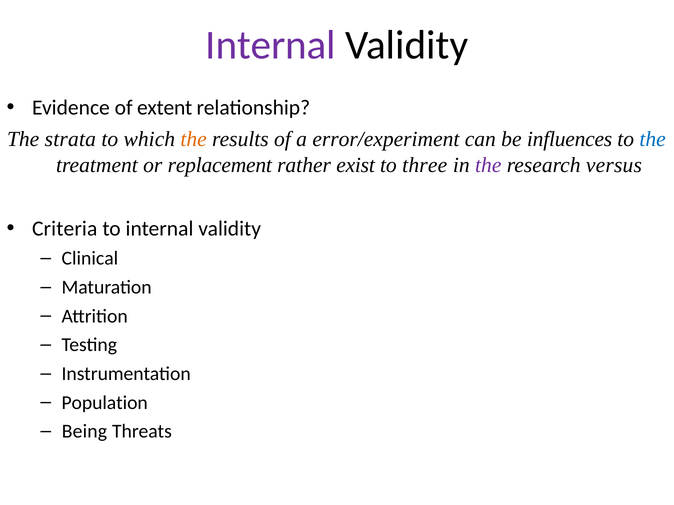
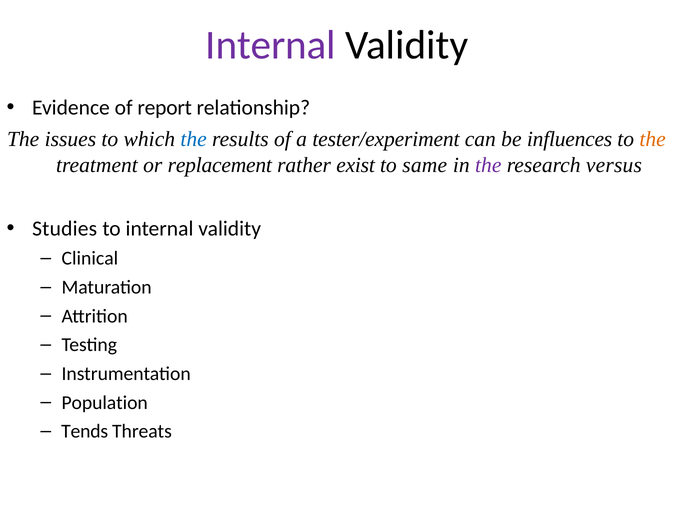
extent: extent -> report
strata: strata -> issues
the at (194, 139) colour: orange -> blue
error/experiment: error/experiment -> tester/experiment
the at (653, 139) colour: blue -> orange
three: three -> same
Criteria: Criteria -> Studies
Being: Being -> Tends
